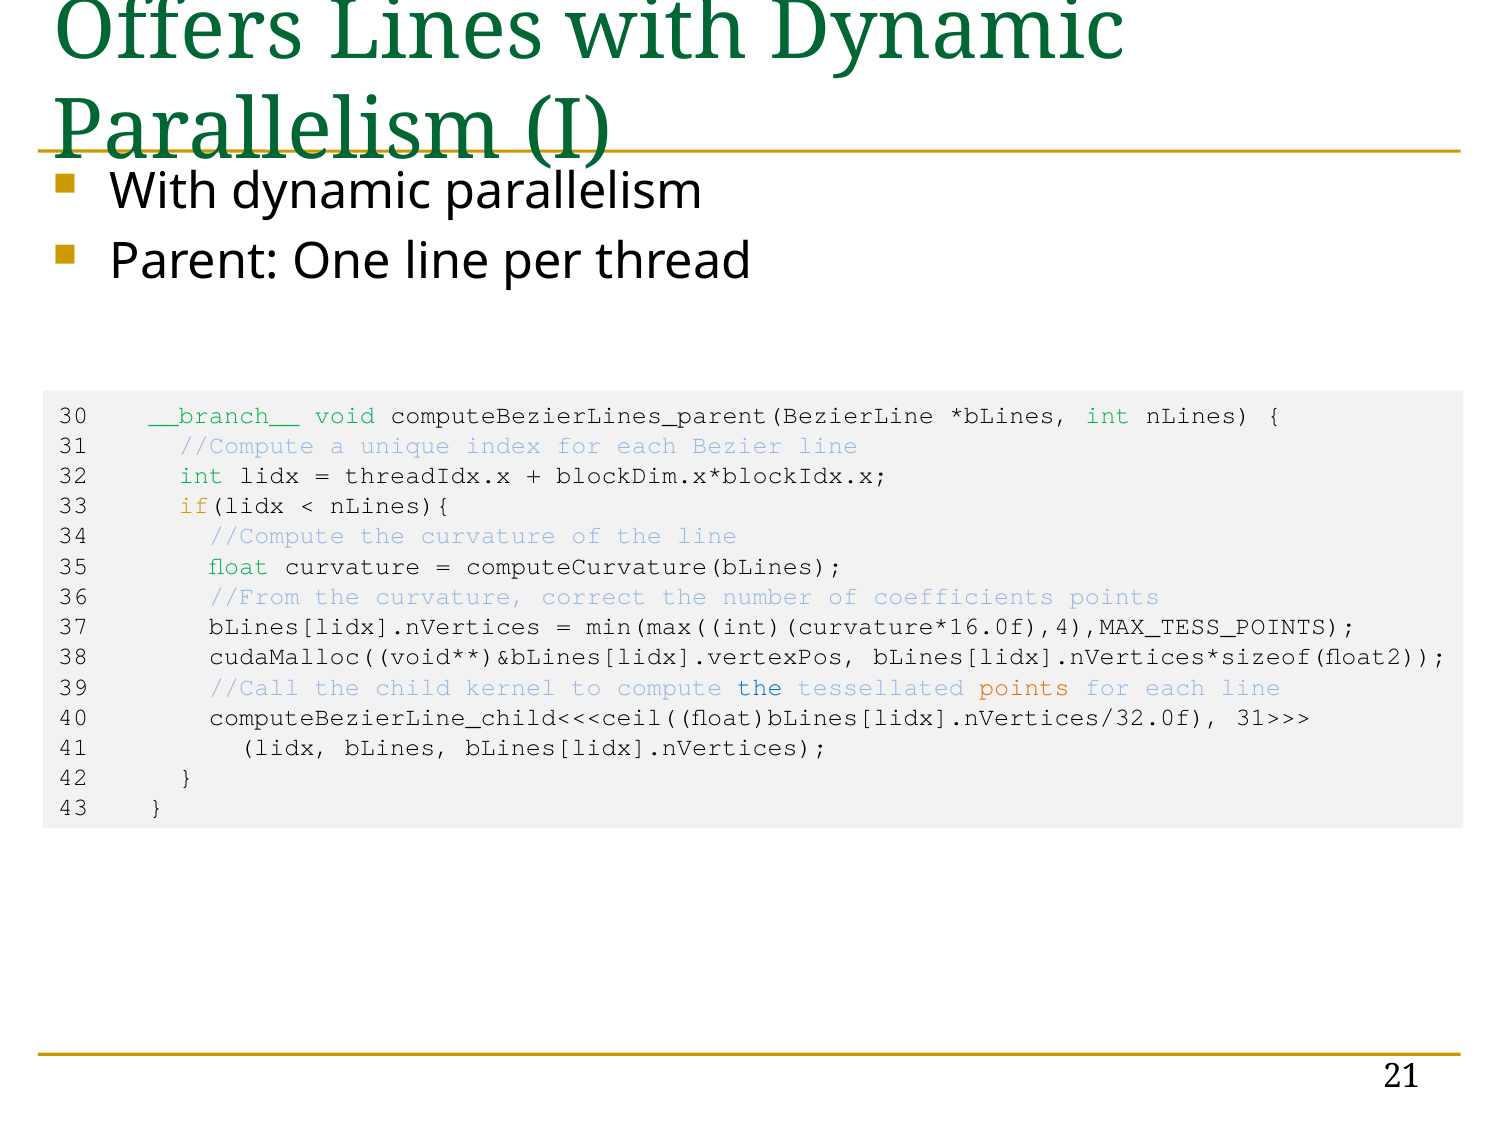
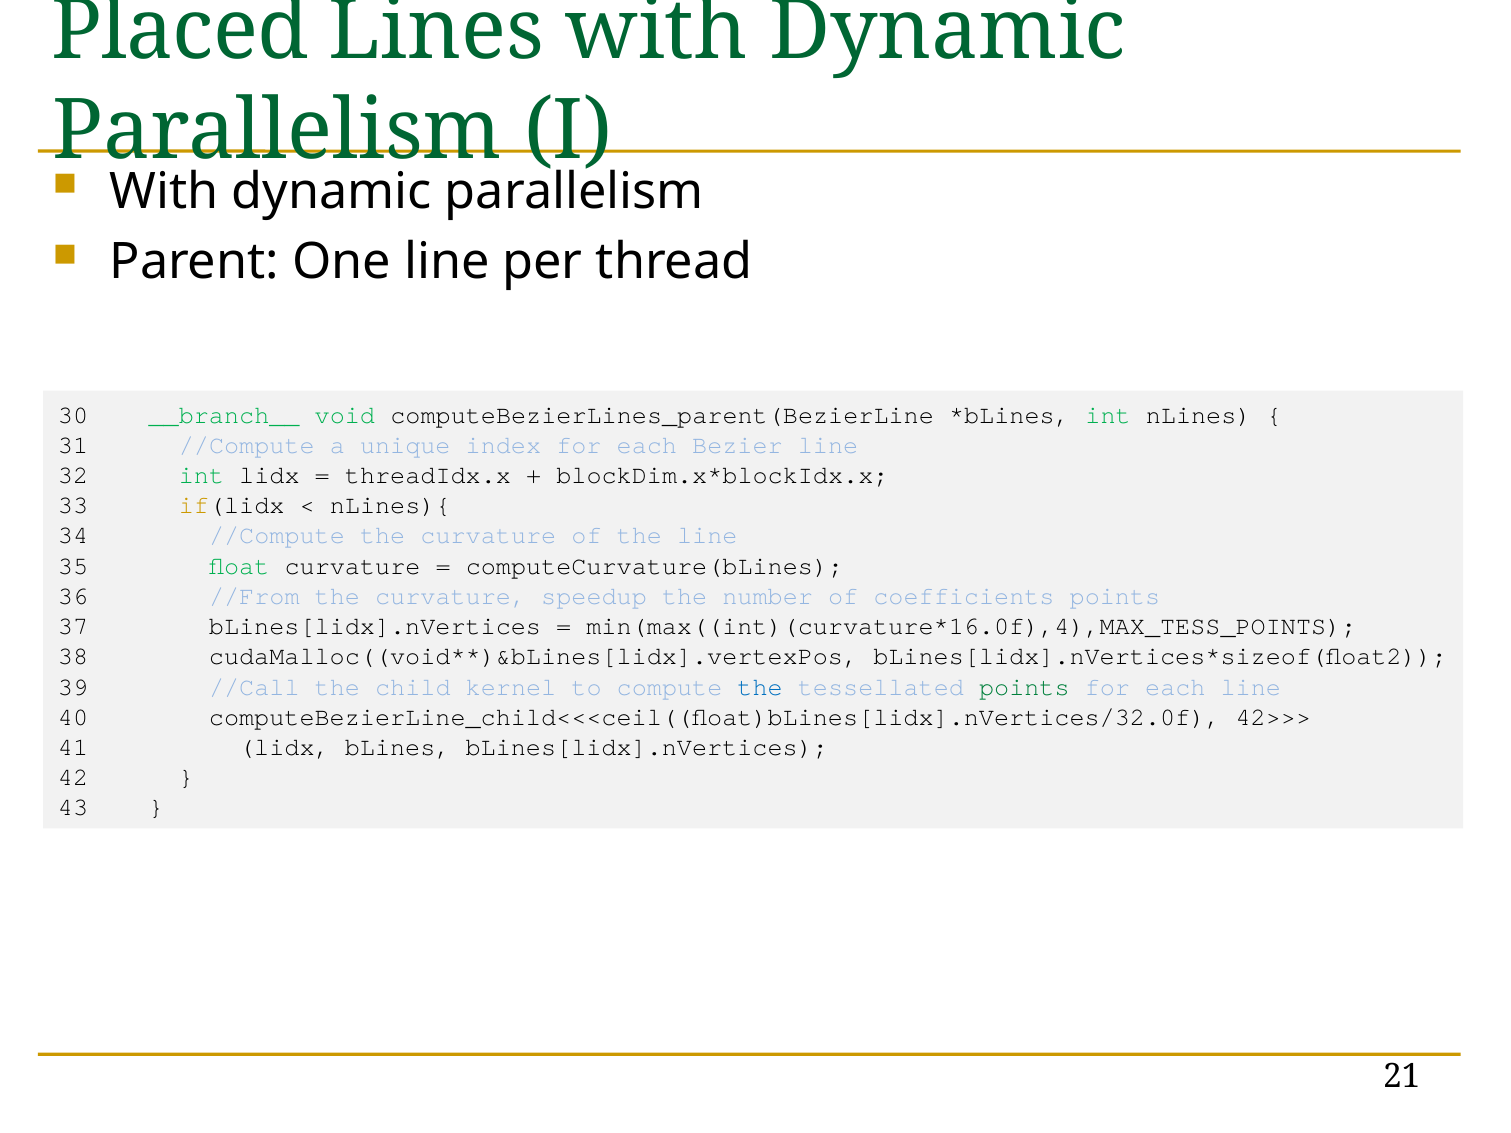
Offers: Offers -> Placed
correct: correct -> speedup
points at (1024, 687) colour: orange -> green
31>>>: 31>>> -> 42>>>
